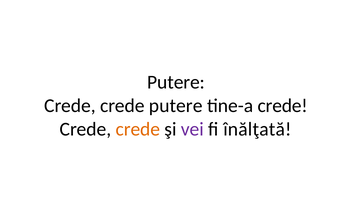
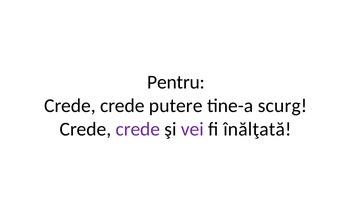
Putere at (176, 82): Putere -> Pentru
tine-a crede: crede -> scurg
crede at (138, 129) colour: orange -> purple
